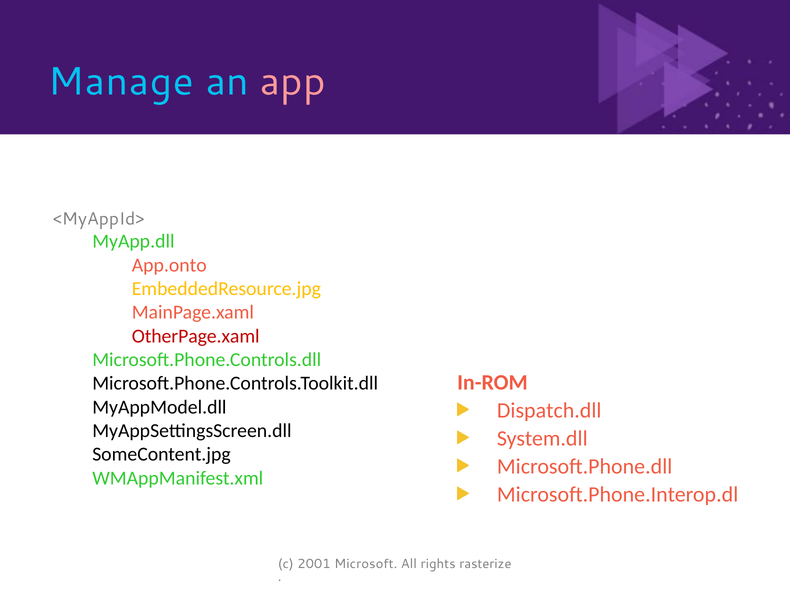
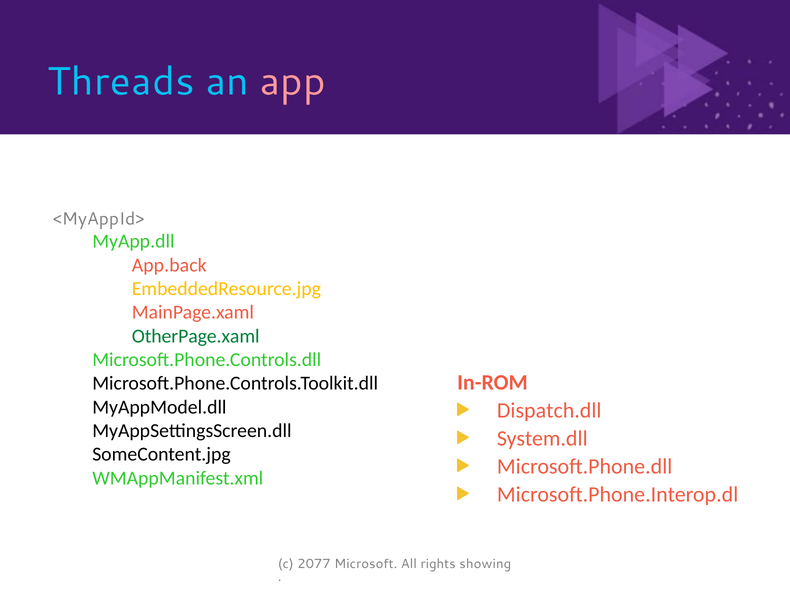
Manage: Manage -> Threads
App.onto: App.onto -> App.back
OtherPage.xaml colour: red -> green
2001: 2001 -> 2077
rasterize: rasterize -> showing
